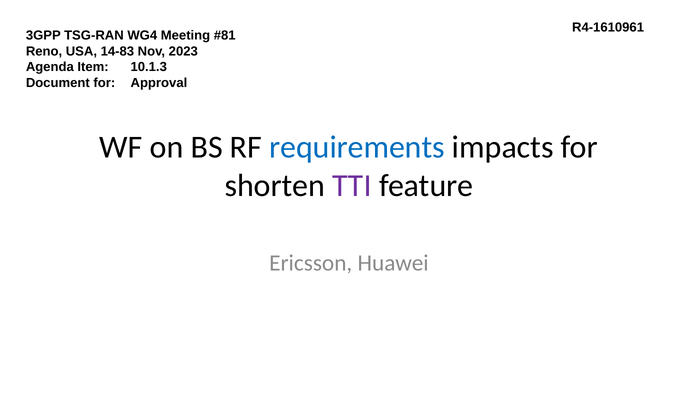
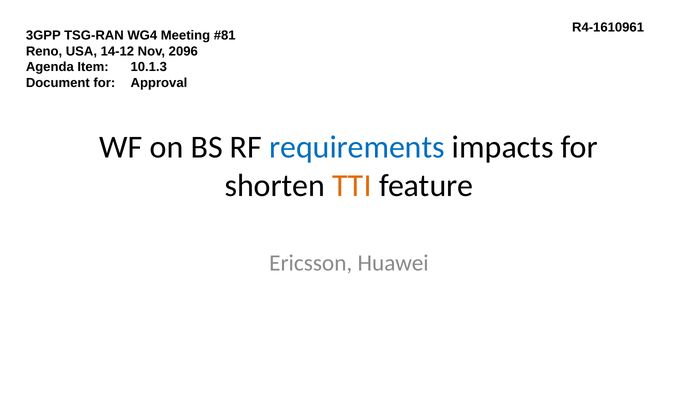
14-83: 14-83 -> 14-12
2023: 2023 -> 2096
TTI colour: purple -> orange
